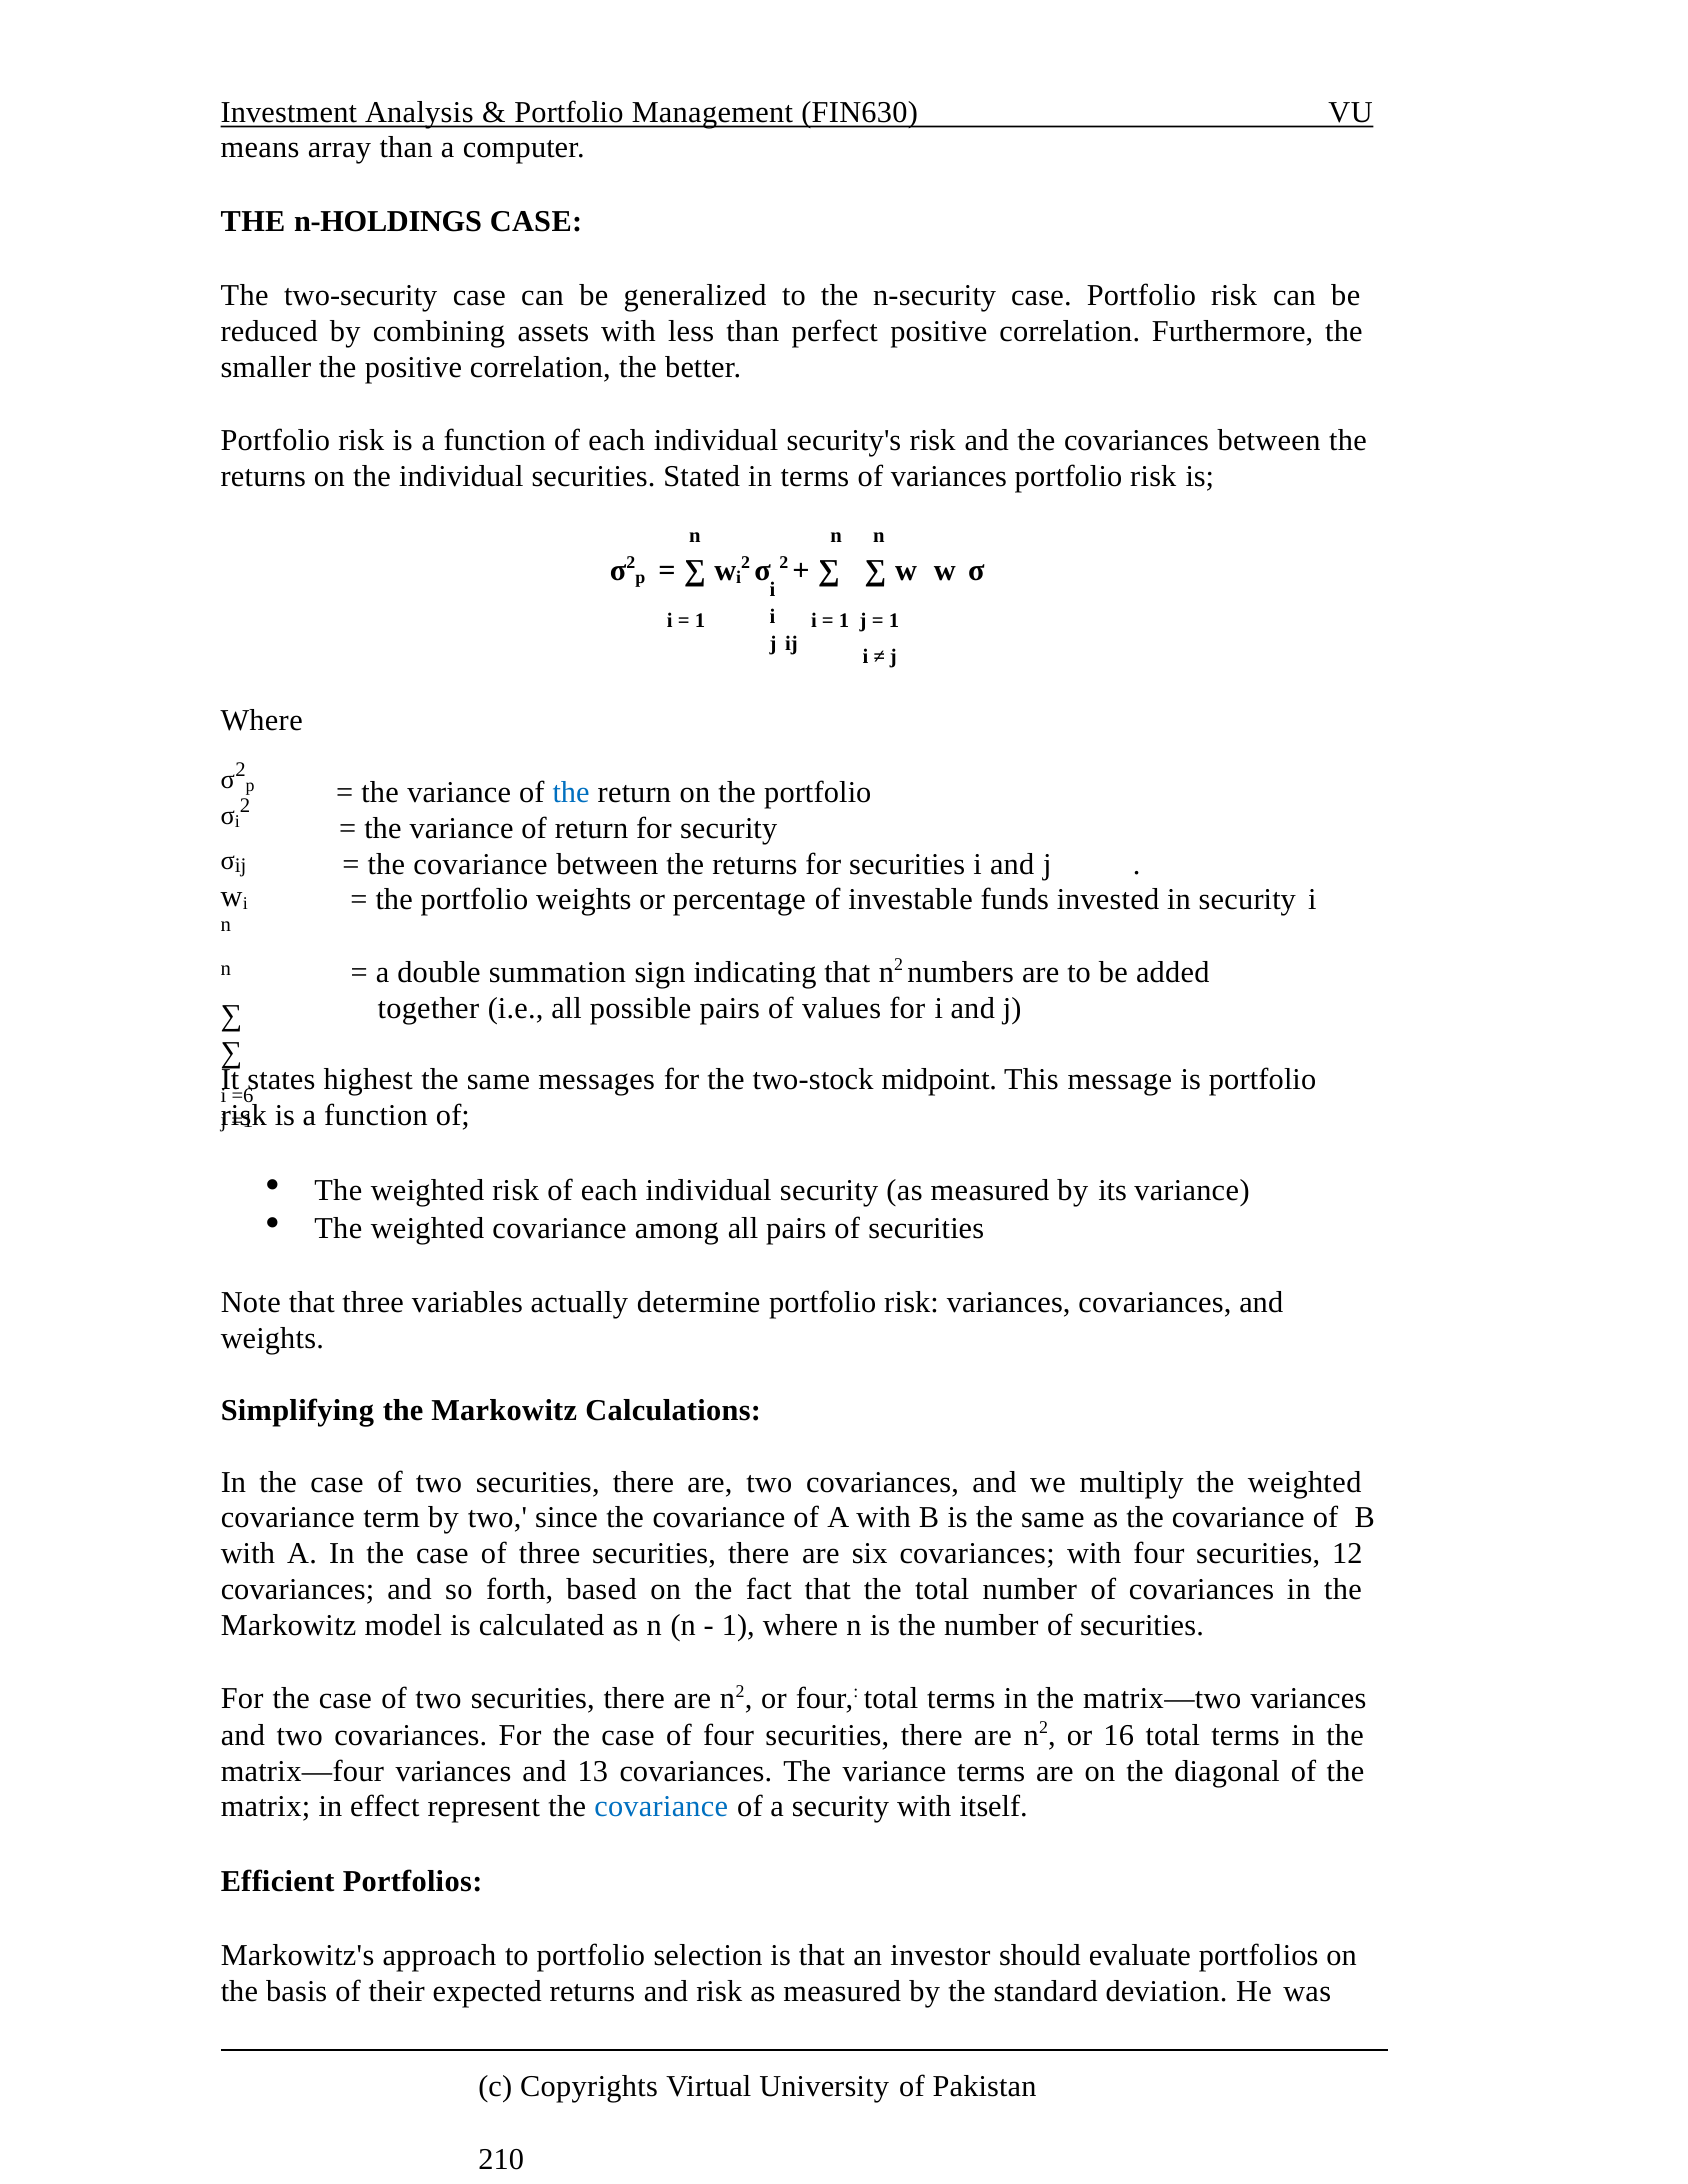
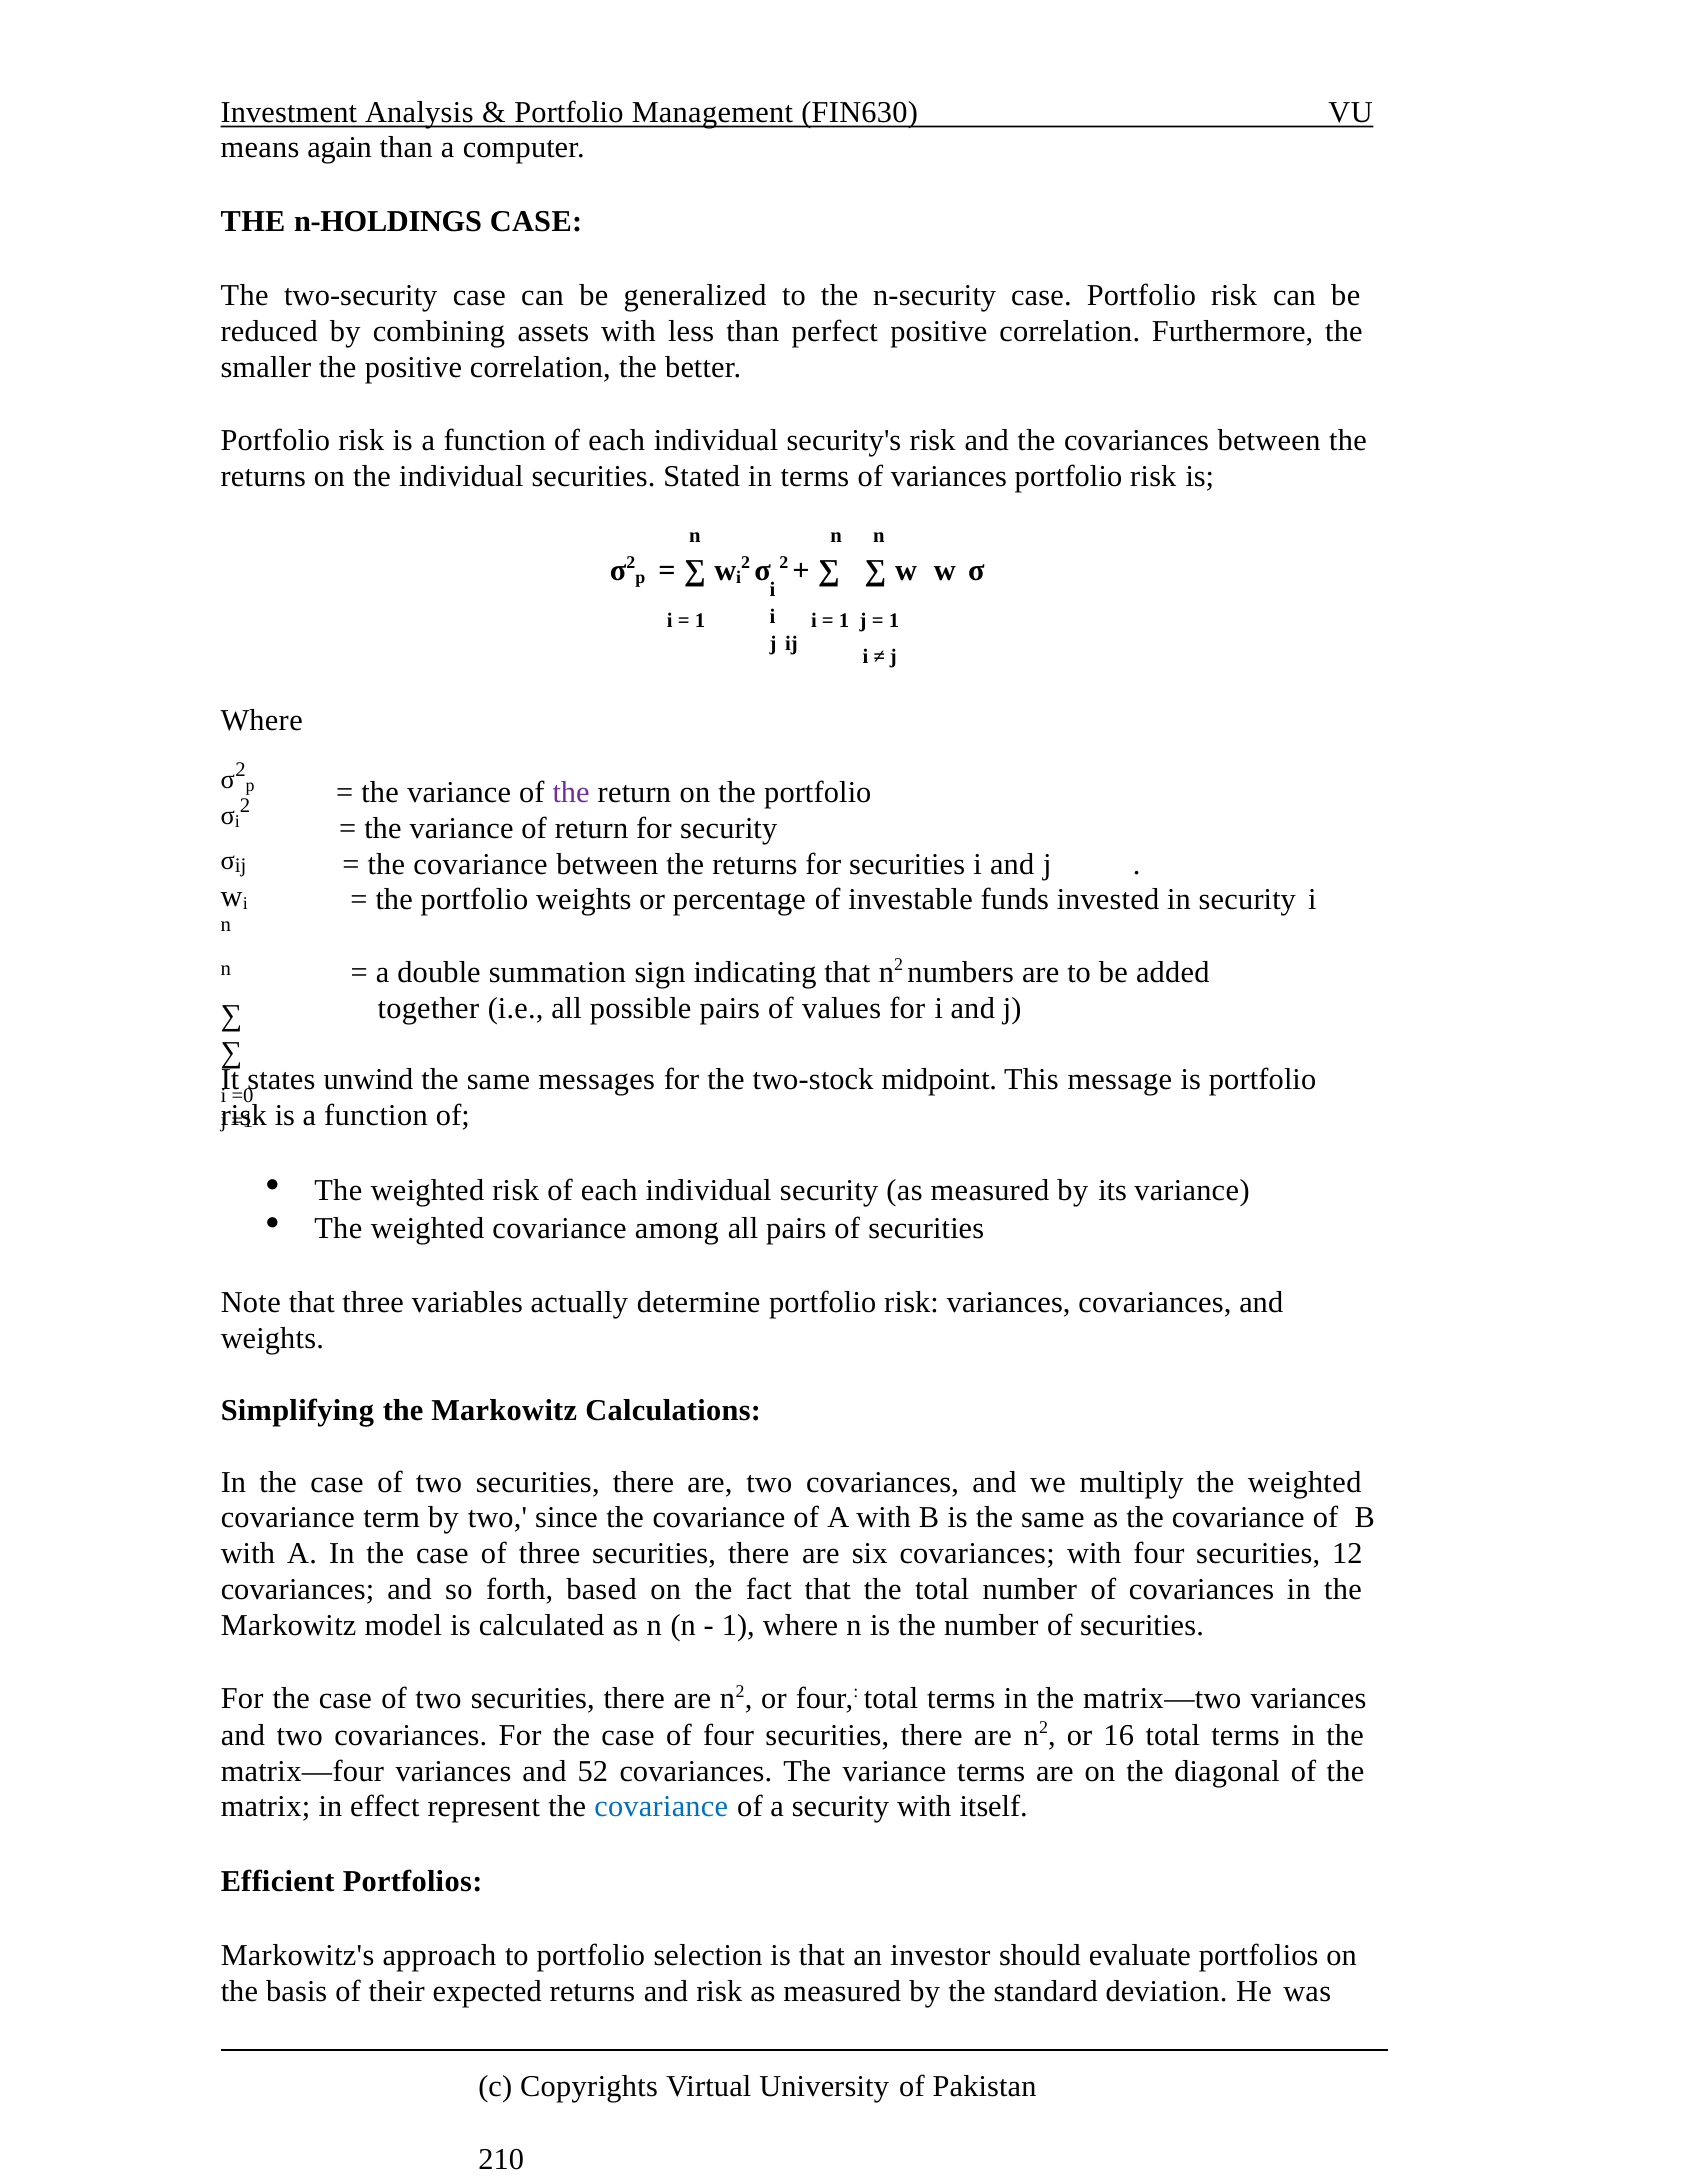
array: array -> again
the at (571, 792) colour: blue -> purple
highest: highest -> unwind
=6: =6 -> =0
13: 13 -> 52
